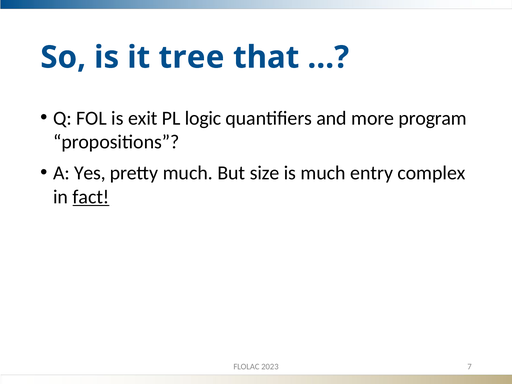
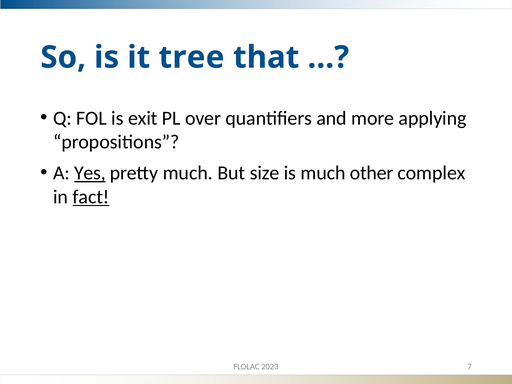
logic: logic -> over
program: program -> applying
Yes underline: none -> present
entry: entry -> other
